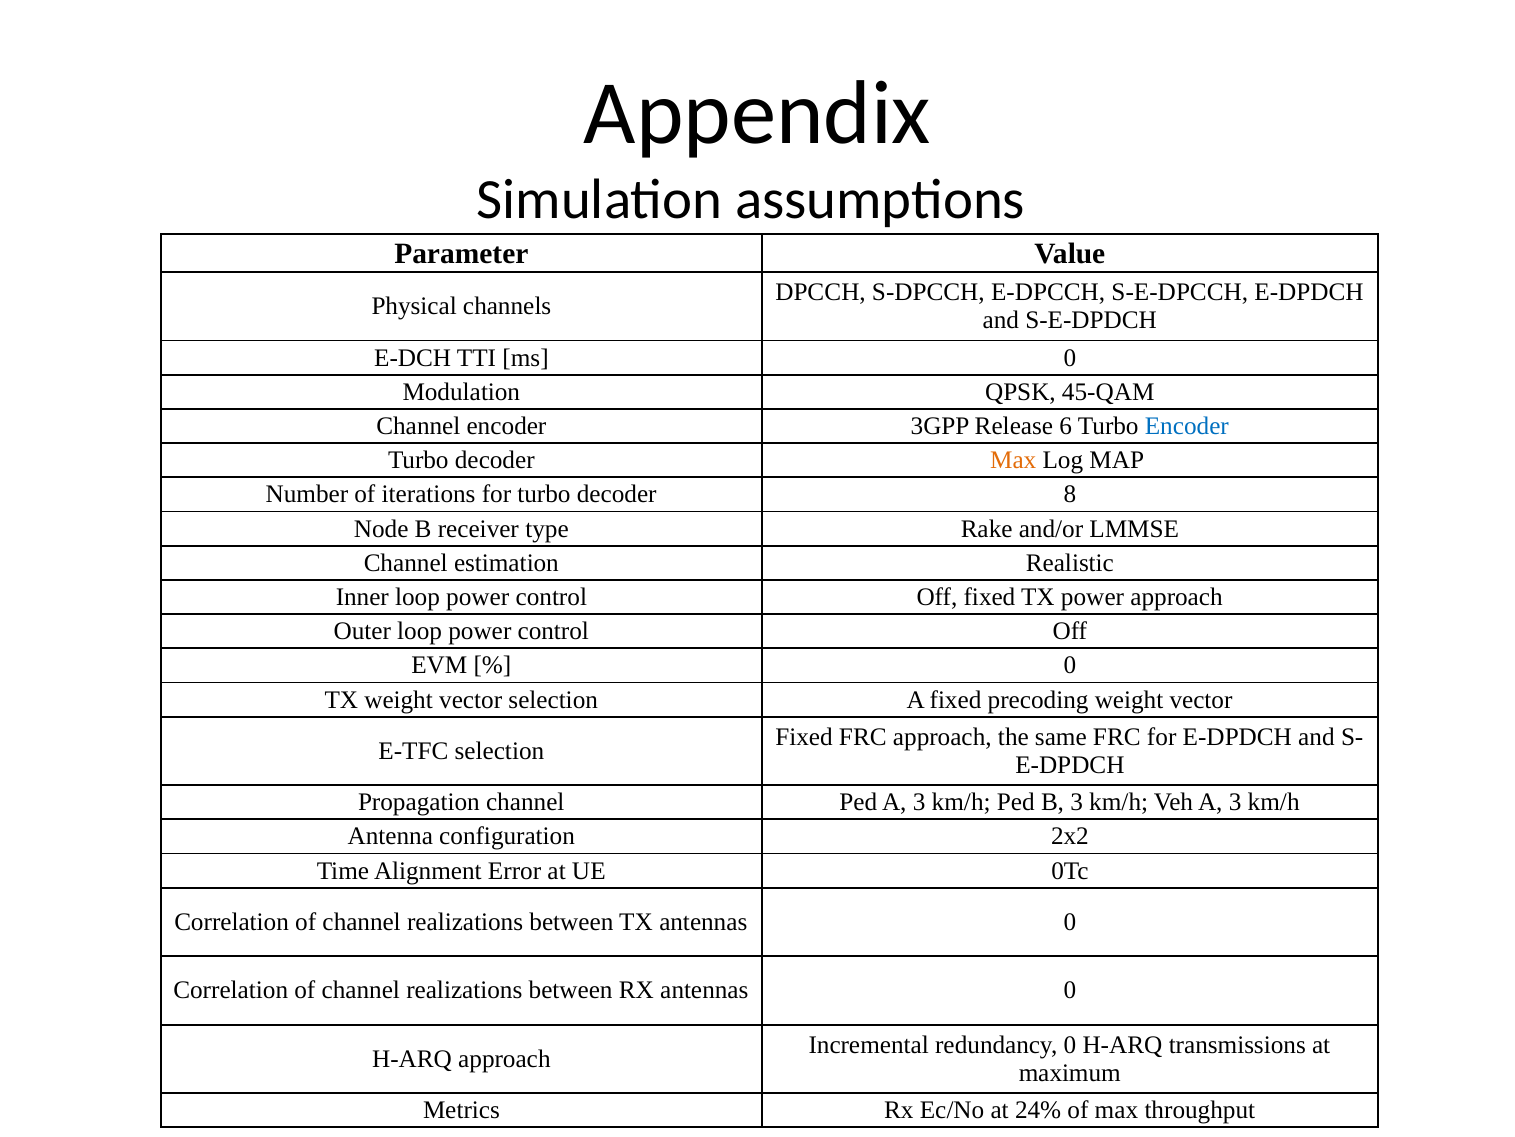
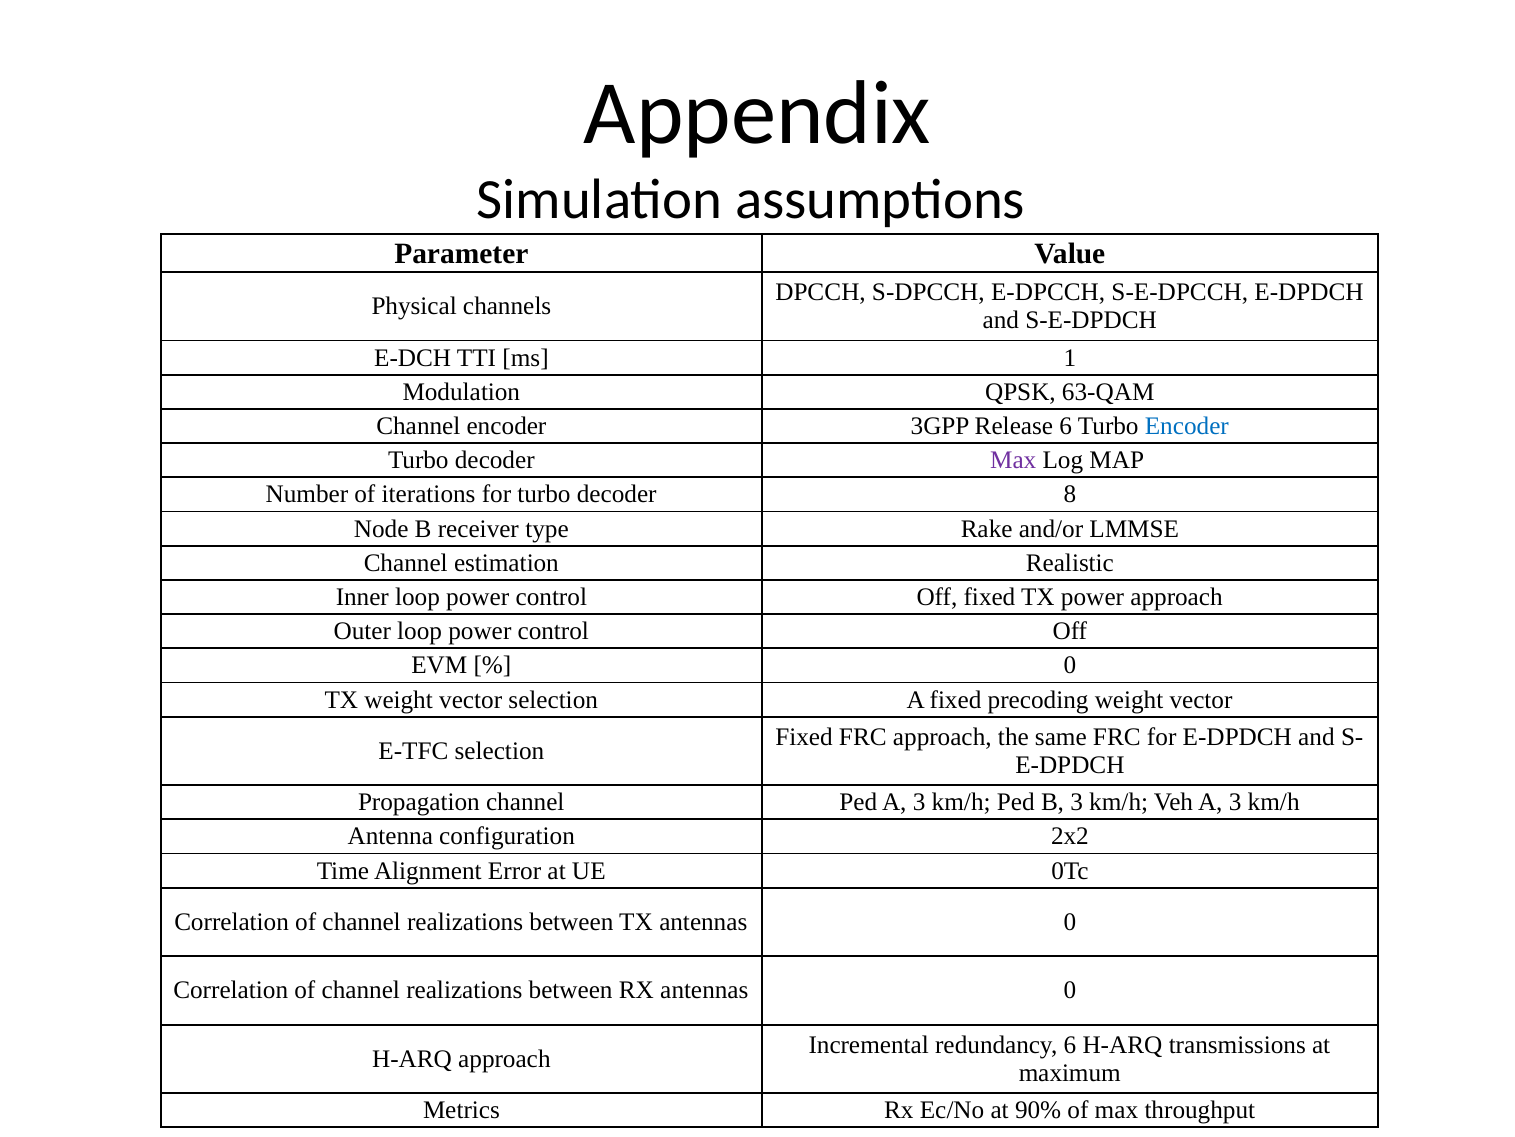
ms 0: 0 -> 1
45-QAM: 45-QAM -> 63-QAM
Max at (1013, 460) colour: orange -> purple
redundancy 0: 0 -> 6
24%: 24% -> 90%
